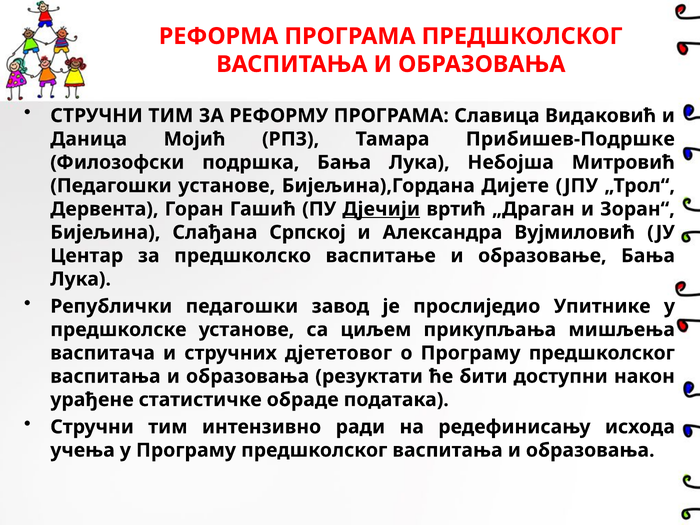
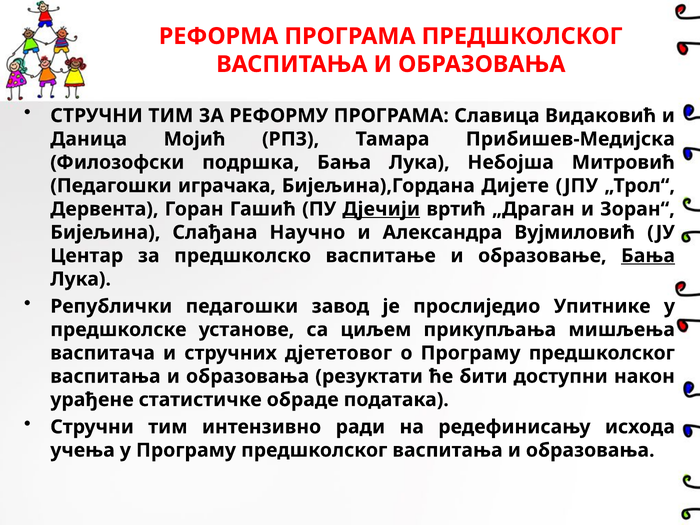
Прибишев-Подршке: Прибишев-Подршке -> Прибишев-Медијска
Педагошки установе: установе -> играчака
Српској: Српској -> Научно
Бања at (648, 256) underline: none -> present
